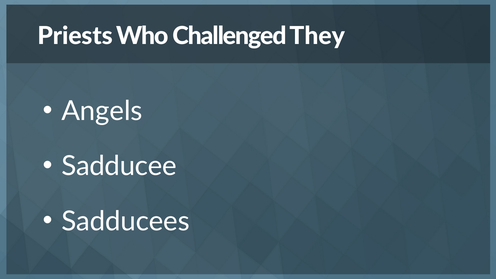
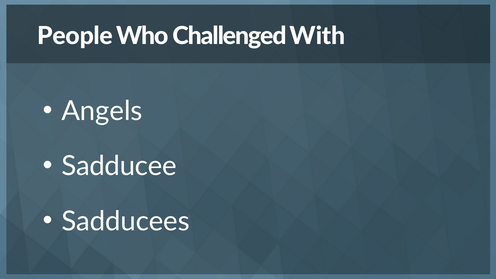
Priests: Priests -> People
They: They -> With
